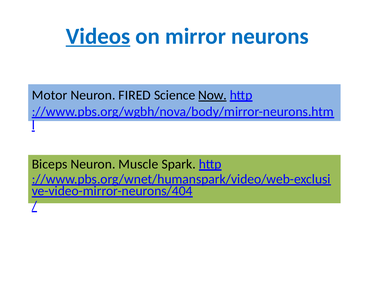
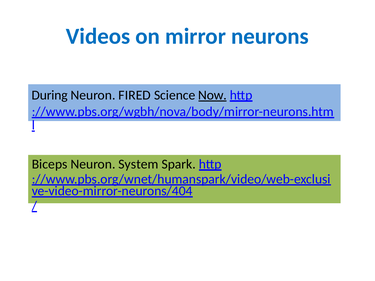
Videos underline: present -> none
Motor: Motor -> During
Muscle: Muscle -> System
